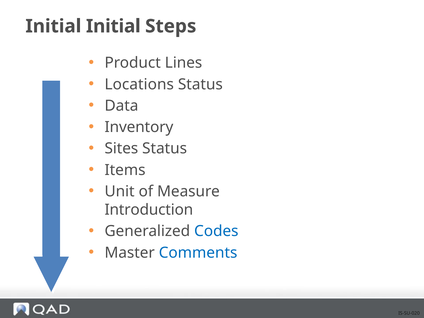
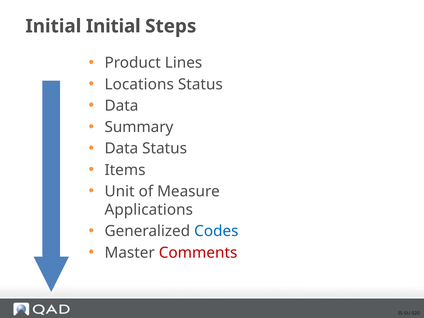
Inventory: Inventory -> Summary
Sites at (121, 149): Sites -> Data
Introduction: Introduction -> Applications
Comments colour: blue -> red
